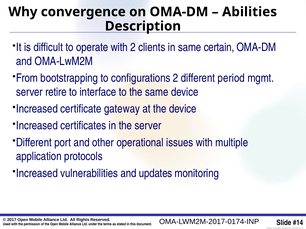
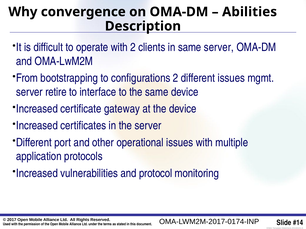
same certain: certain -> server
different period: period -> issues
updates: updates -> protocol
